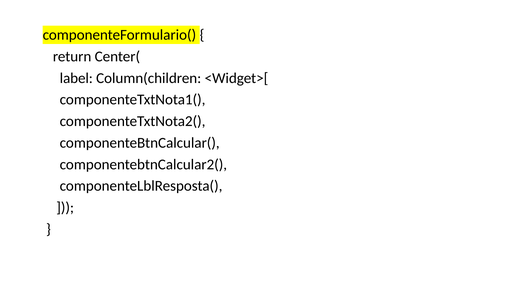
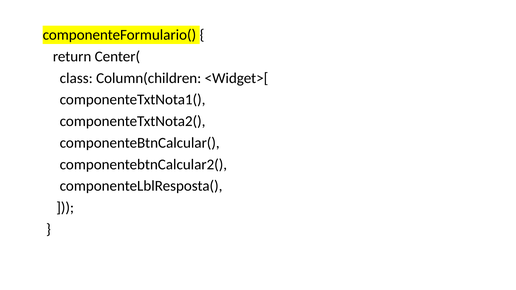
label: label -> class
